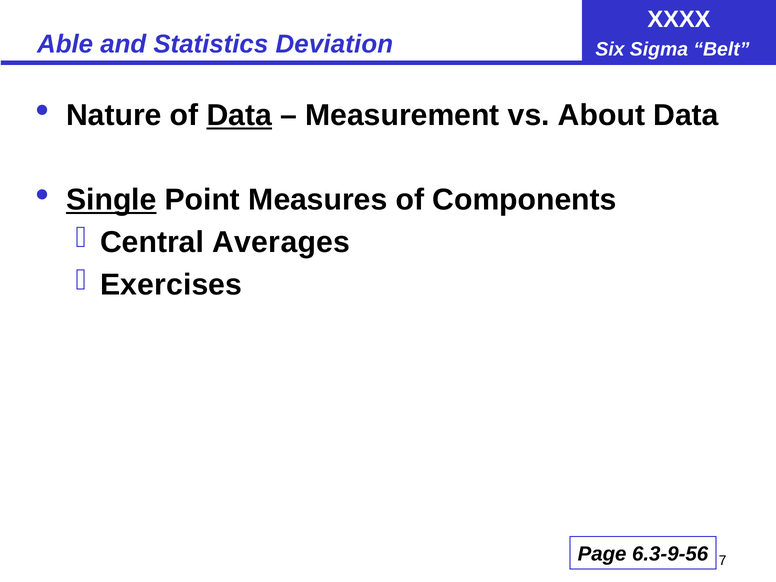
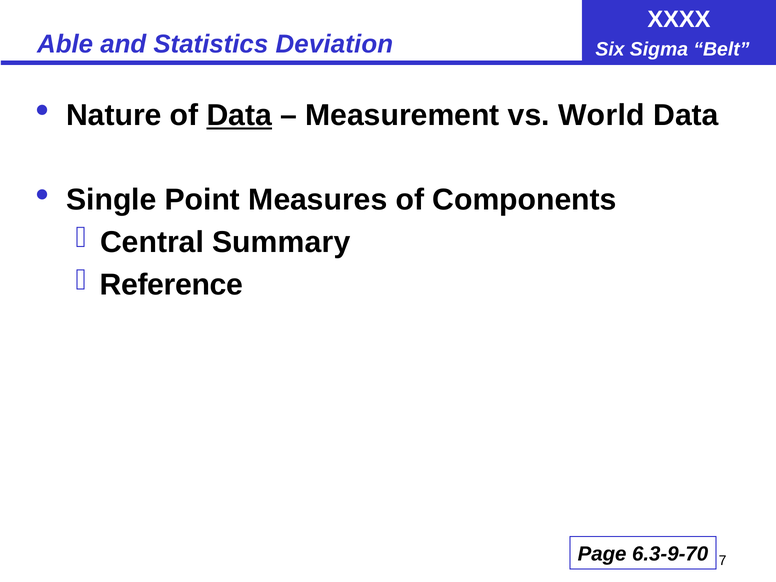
About: About -> World
Single underline: present -> none
Averages: Averages -> Summary
Exercises: Exercises -> Reference
6.3-9-56: 6.3-9-56 -> 6.3-9-70
